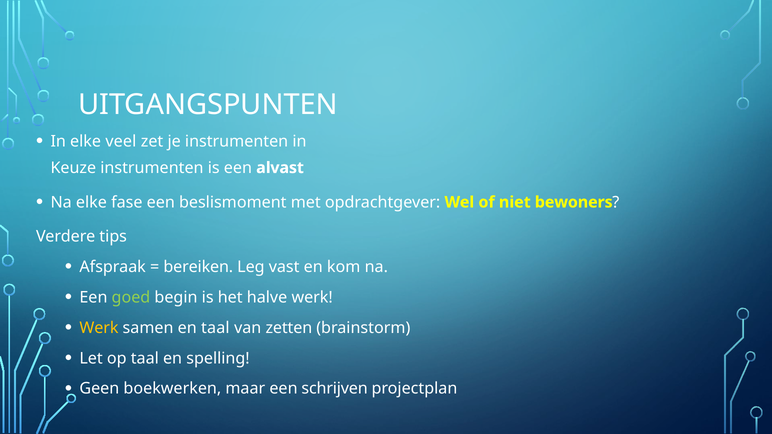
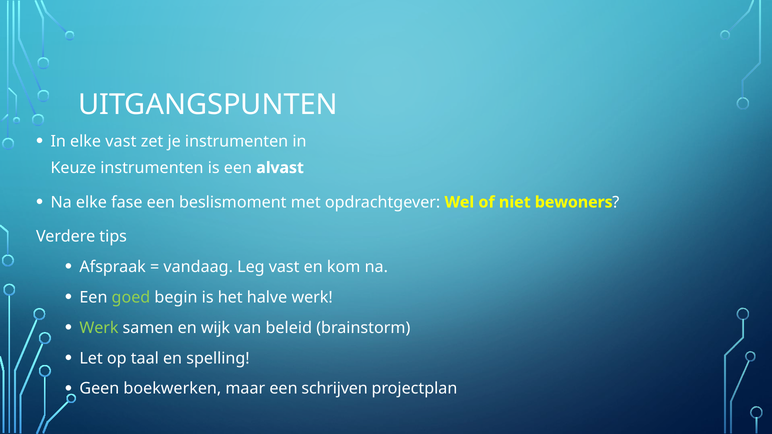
elke veel: veel -> vast
bereiken: bereiken -> vandaag
Werk at (99, 328) colour: yellow -> light green
en taal: taal -> wijk
zetten: zetten -> beleid
